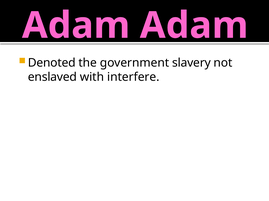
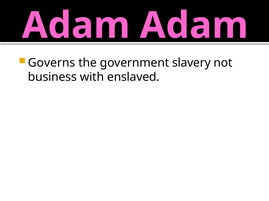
Denoted: Denoted -> Governs
enslaved: enslaved -> business
interfere: interfere -> enslaved
